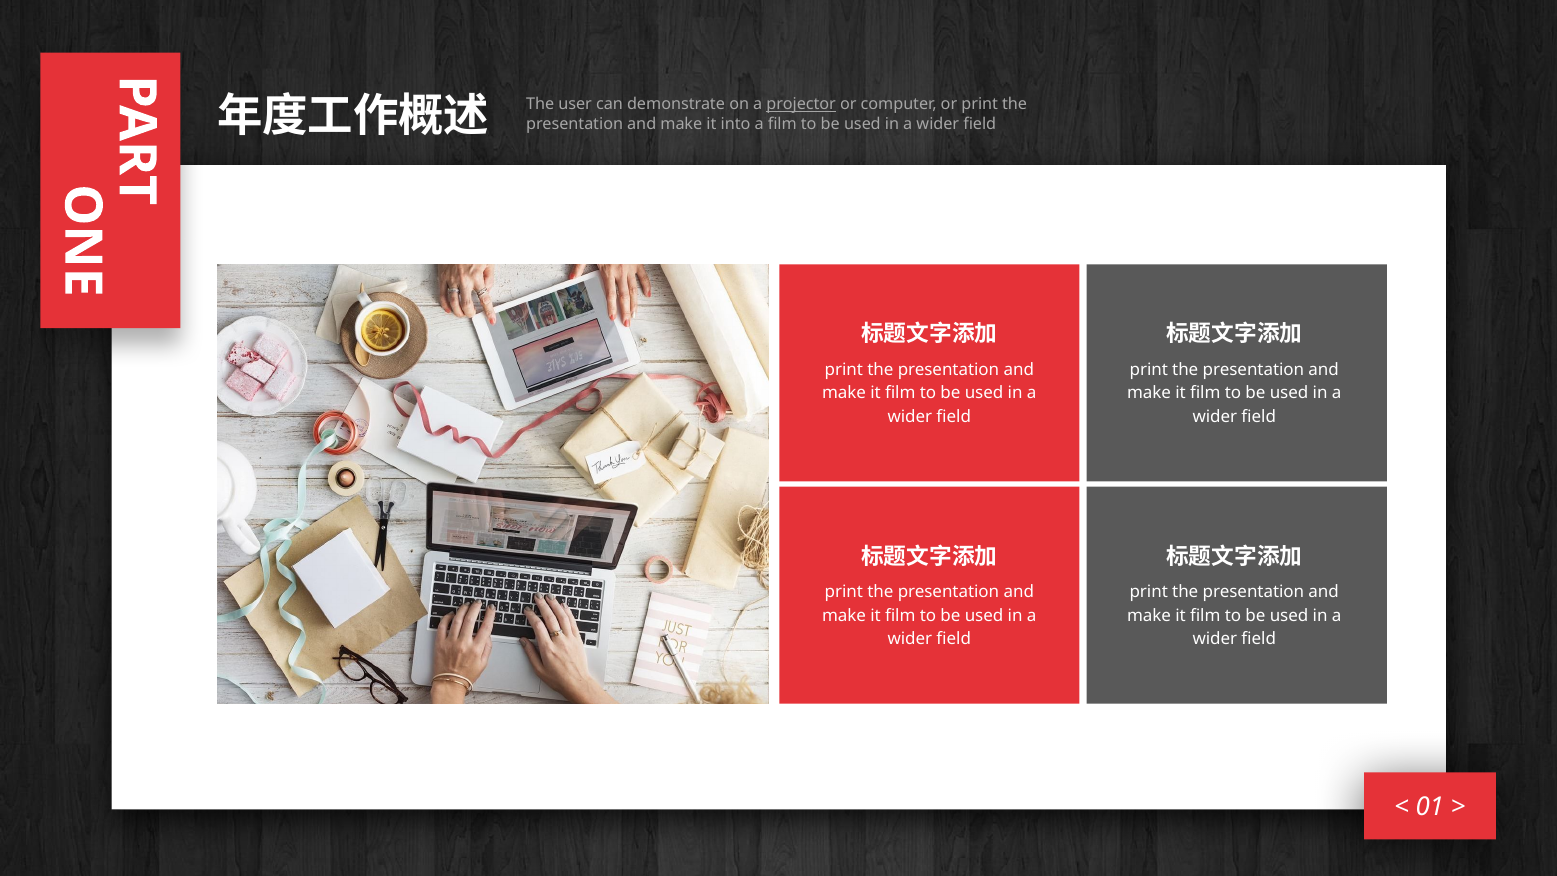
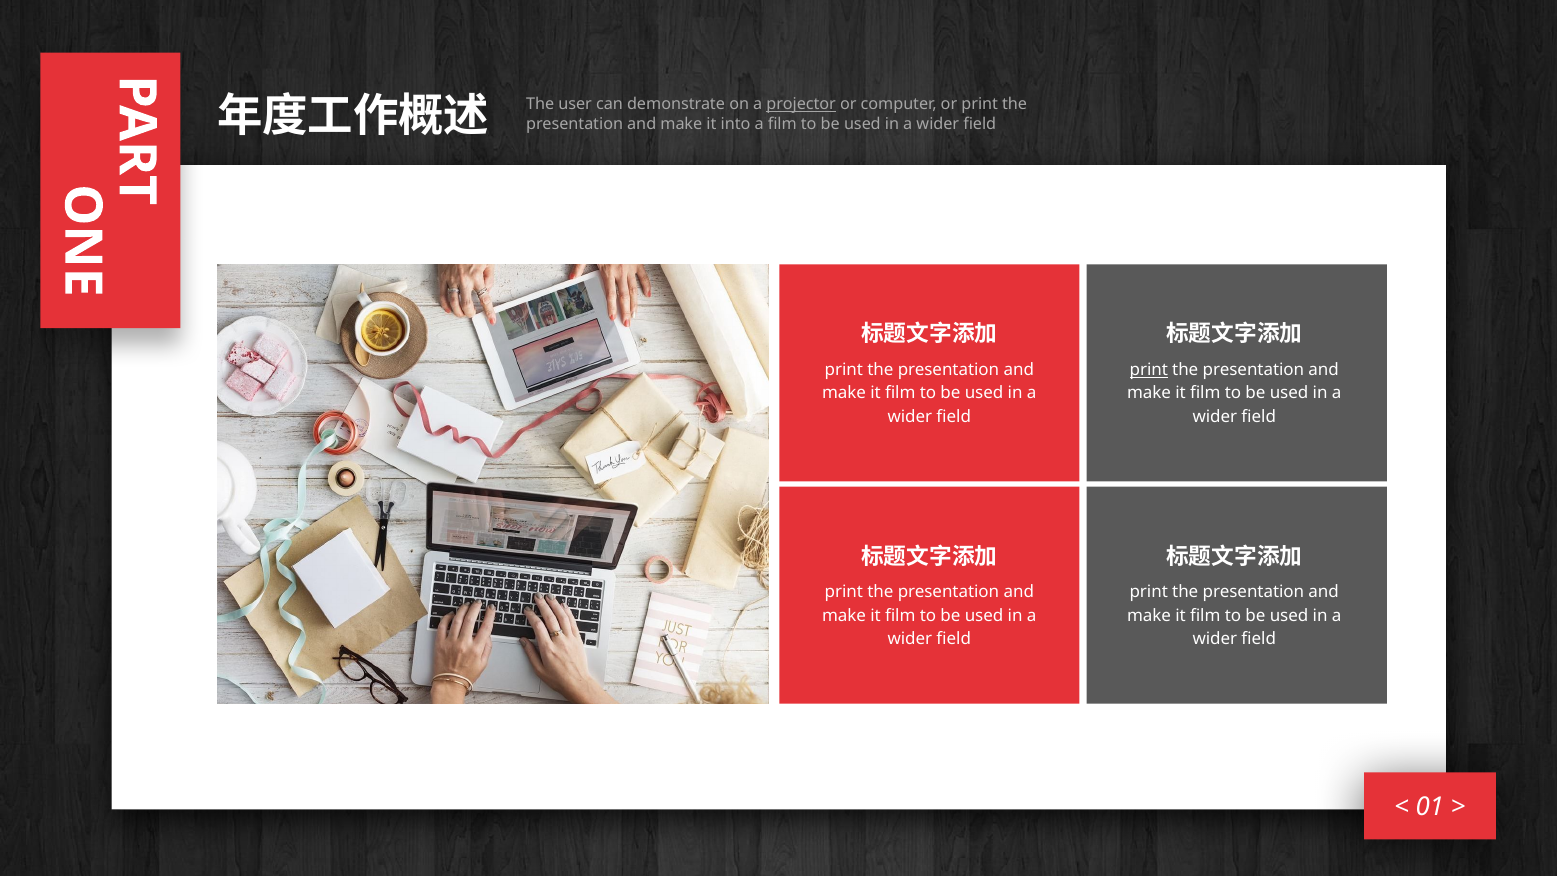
print at (1149, 370) underline: none -> present
